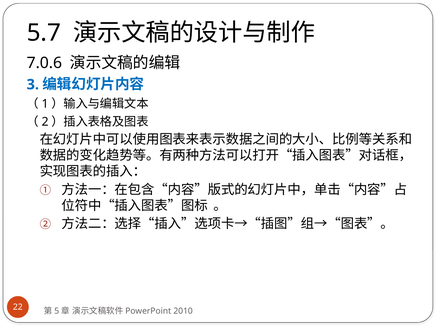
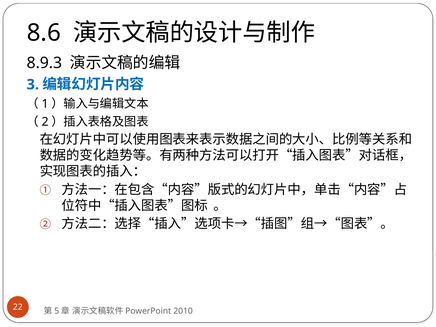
5.7: 5.7 -> 8.6
7.0.6: 7.0.6 -> 8.9.3
